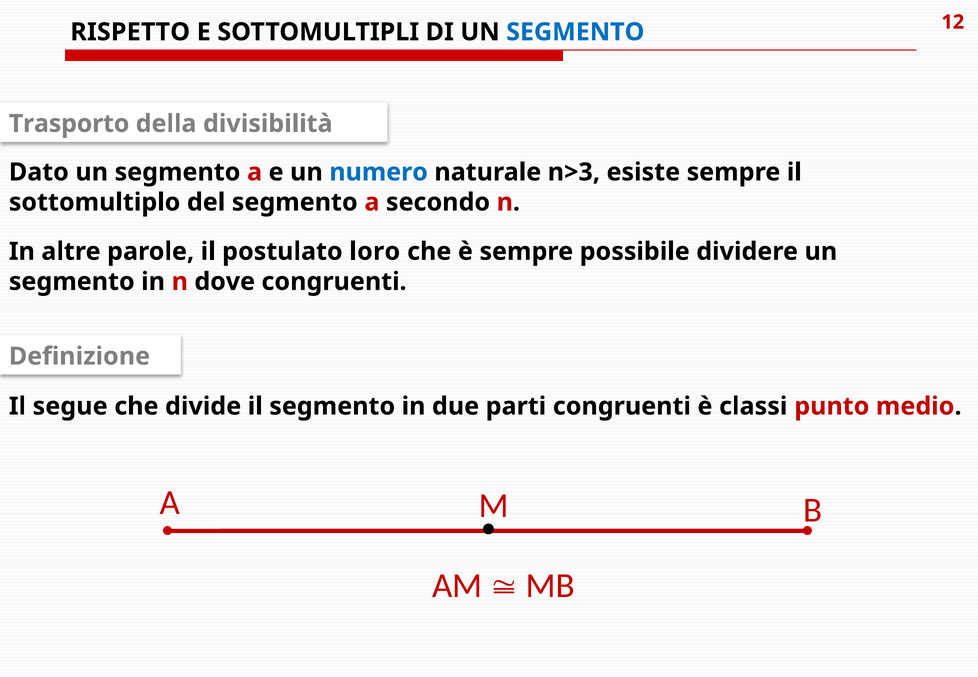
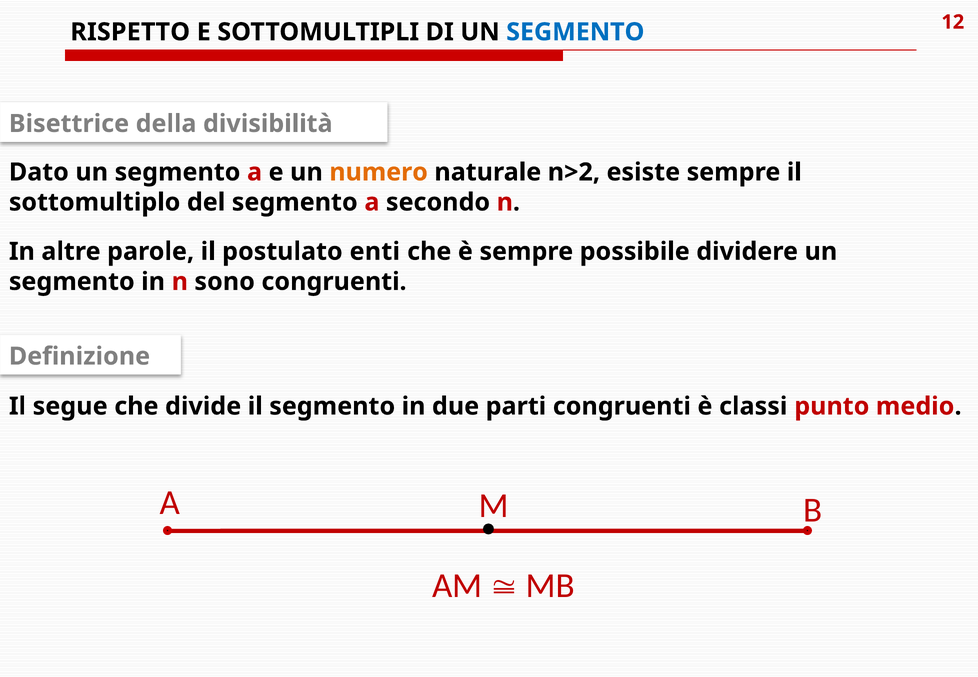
Trasporto: Trasporto -> Bisettrice
numero colour: blue -> orange
n>3: n>3 -> n>2
loro: loro -> enti
dove: dove -> sono
